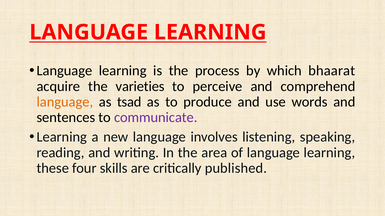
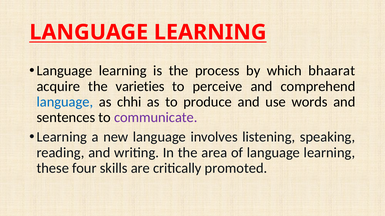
language at (65, 102) colour: orange -> blue
tsad: tsad -> chhi
published: published -> promoted
